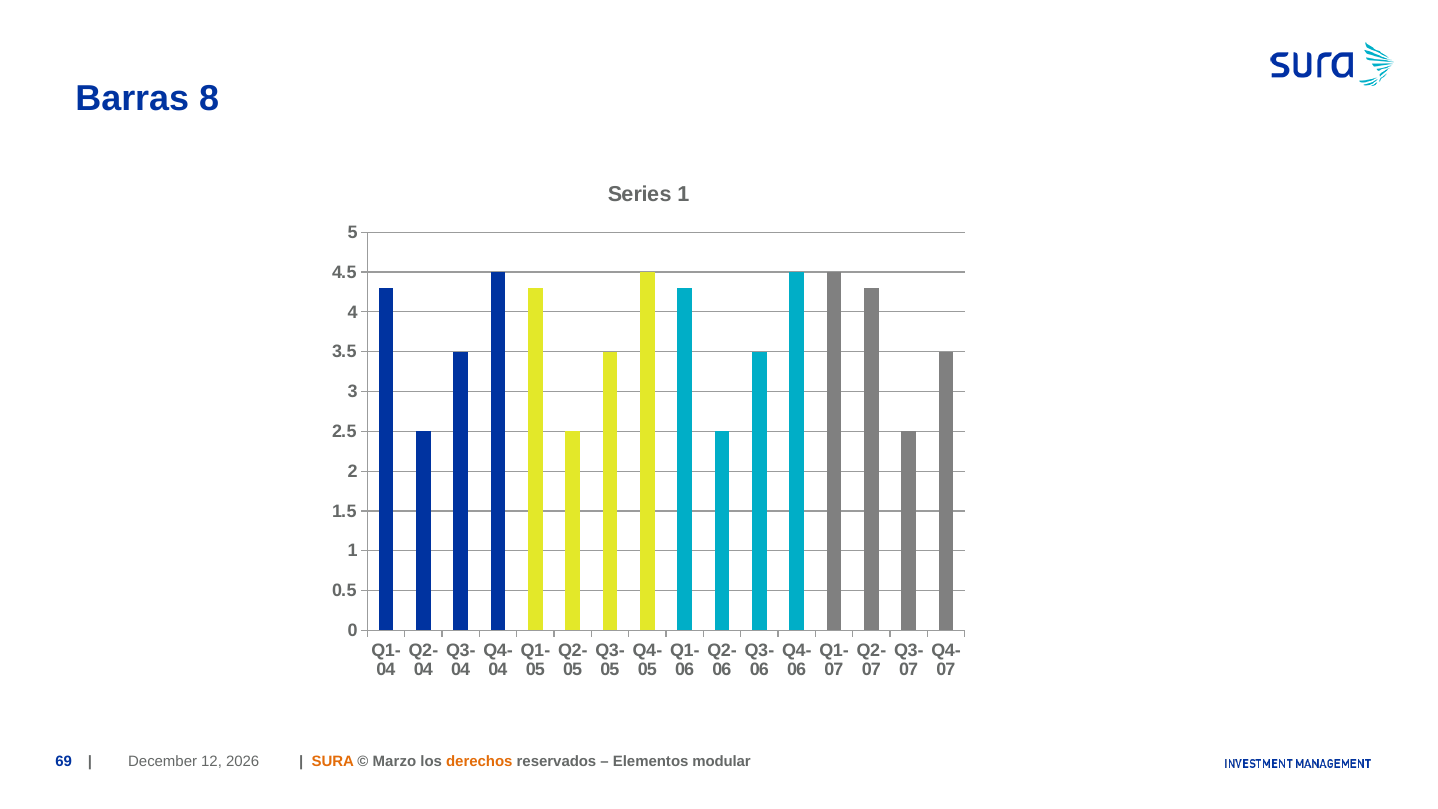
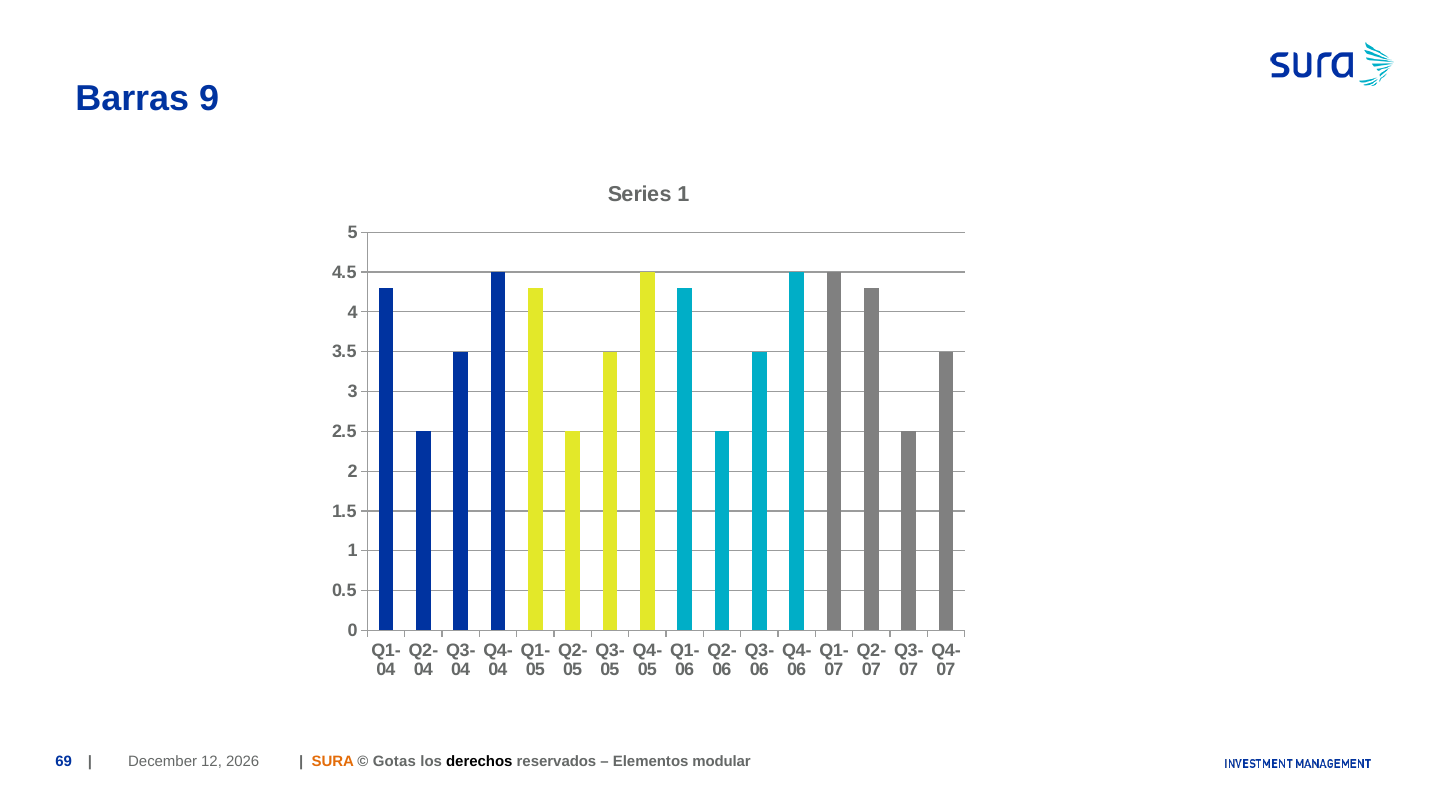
8: 8 -> 9
Marzo: Marzo -> Gotas
derechos colour: orange -> black
